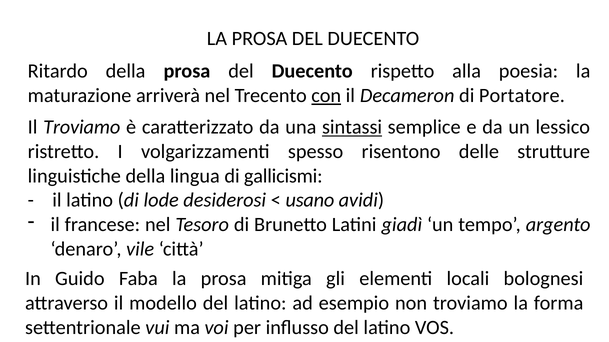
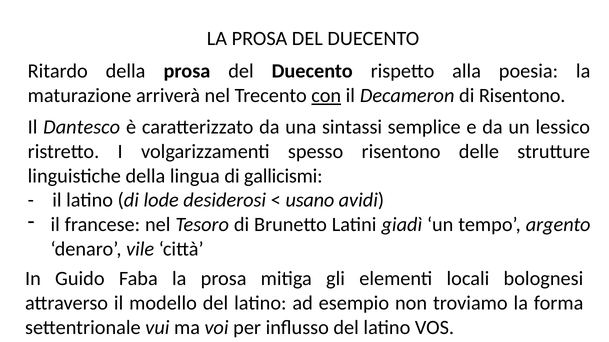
di Portatore: Portatore -> Risentono
Il Troviamo: Troviamo -> Dantesco
sintassi underline: present -> none
